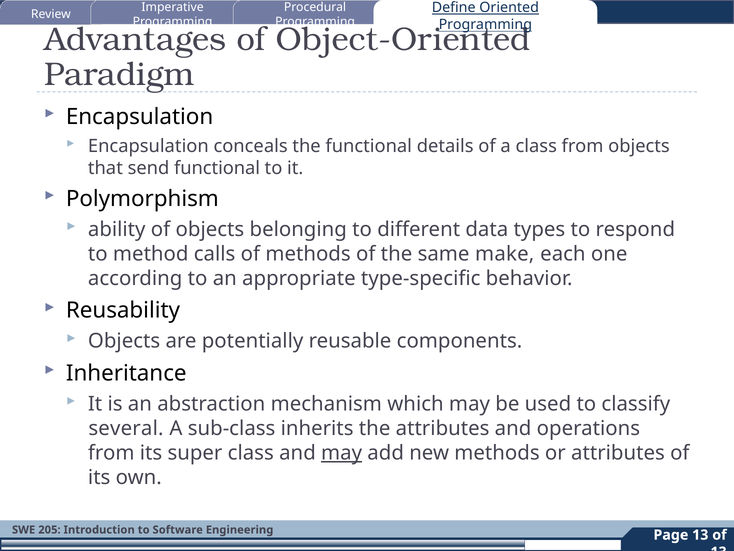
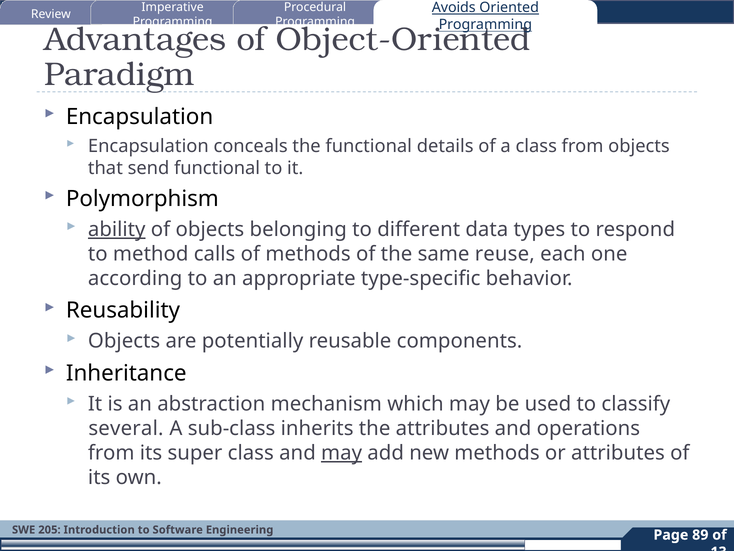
Define: Define -> Avoids
ability underline: none -> present
make: make -> reuse
Page 13: 13 -> 89
